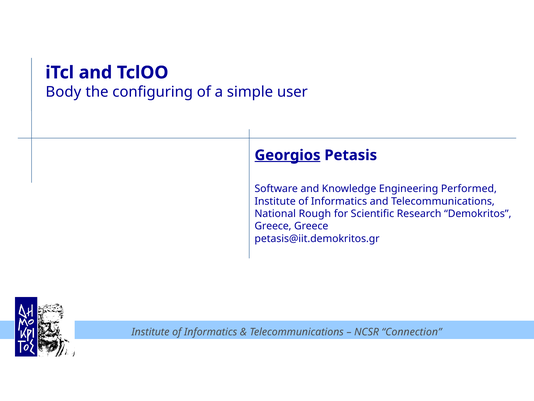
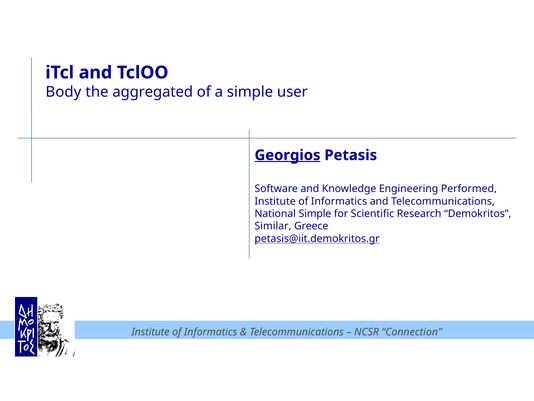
configuring: configuring -> aggregated
National Rough: Rough -> Simple
Greece at (273, 226): Greece -> Similar
petasis@iit.demokritos.gr underline: none -> present
